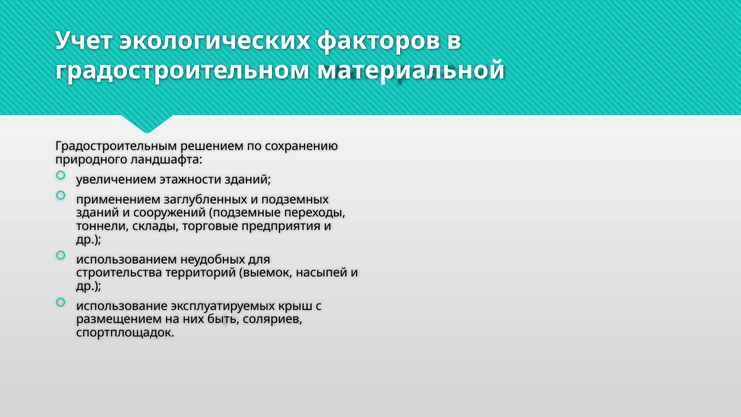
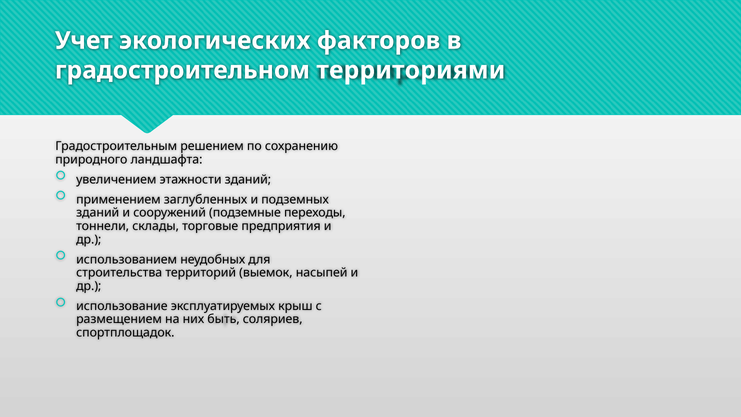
материальной: материальной -> территориями
